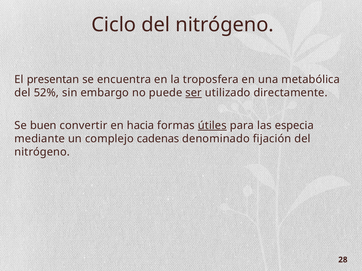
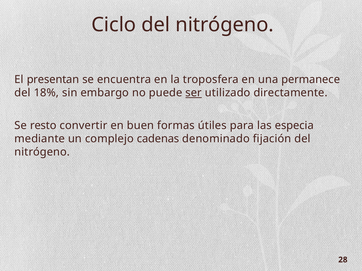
metabólica: metabólica -> permanece
52%: 52% -> 18%
buen: buen -> resto
hacia: hacia -> buen
útiles underline: present -> none
